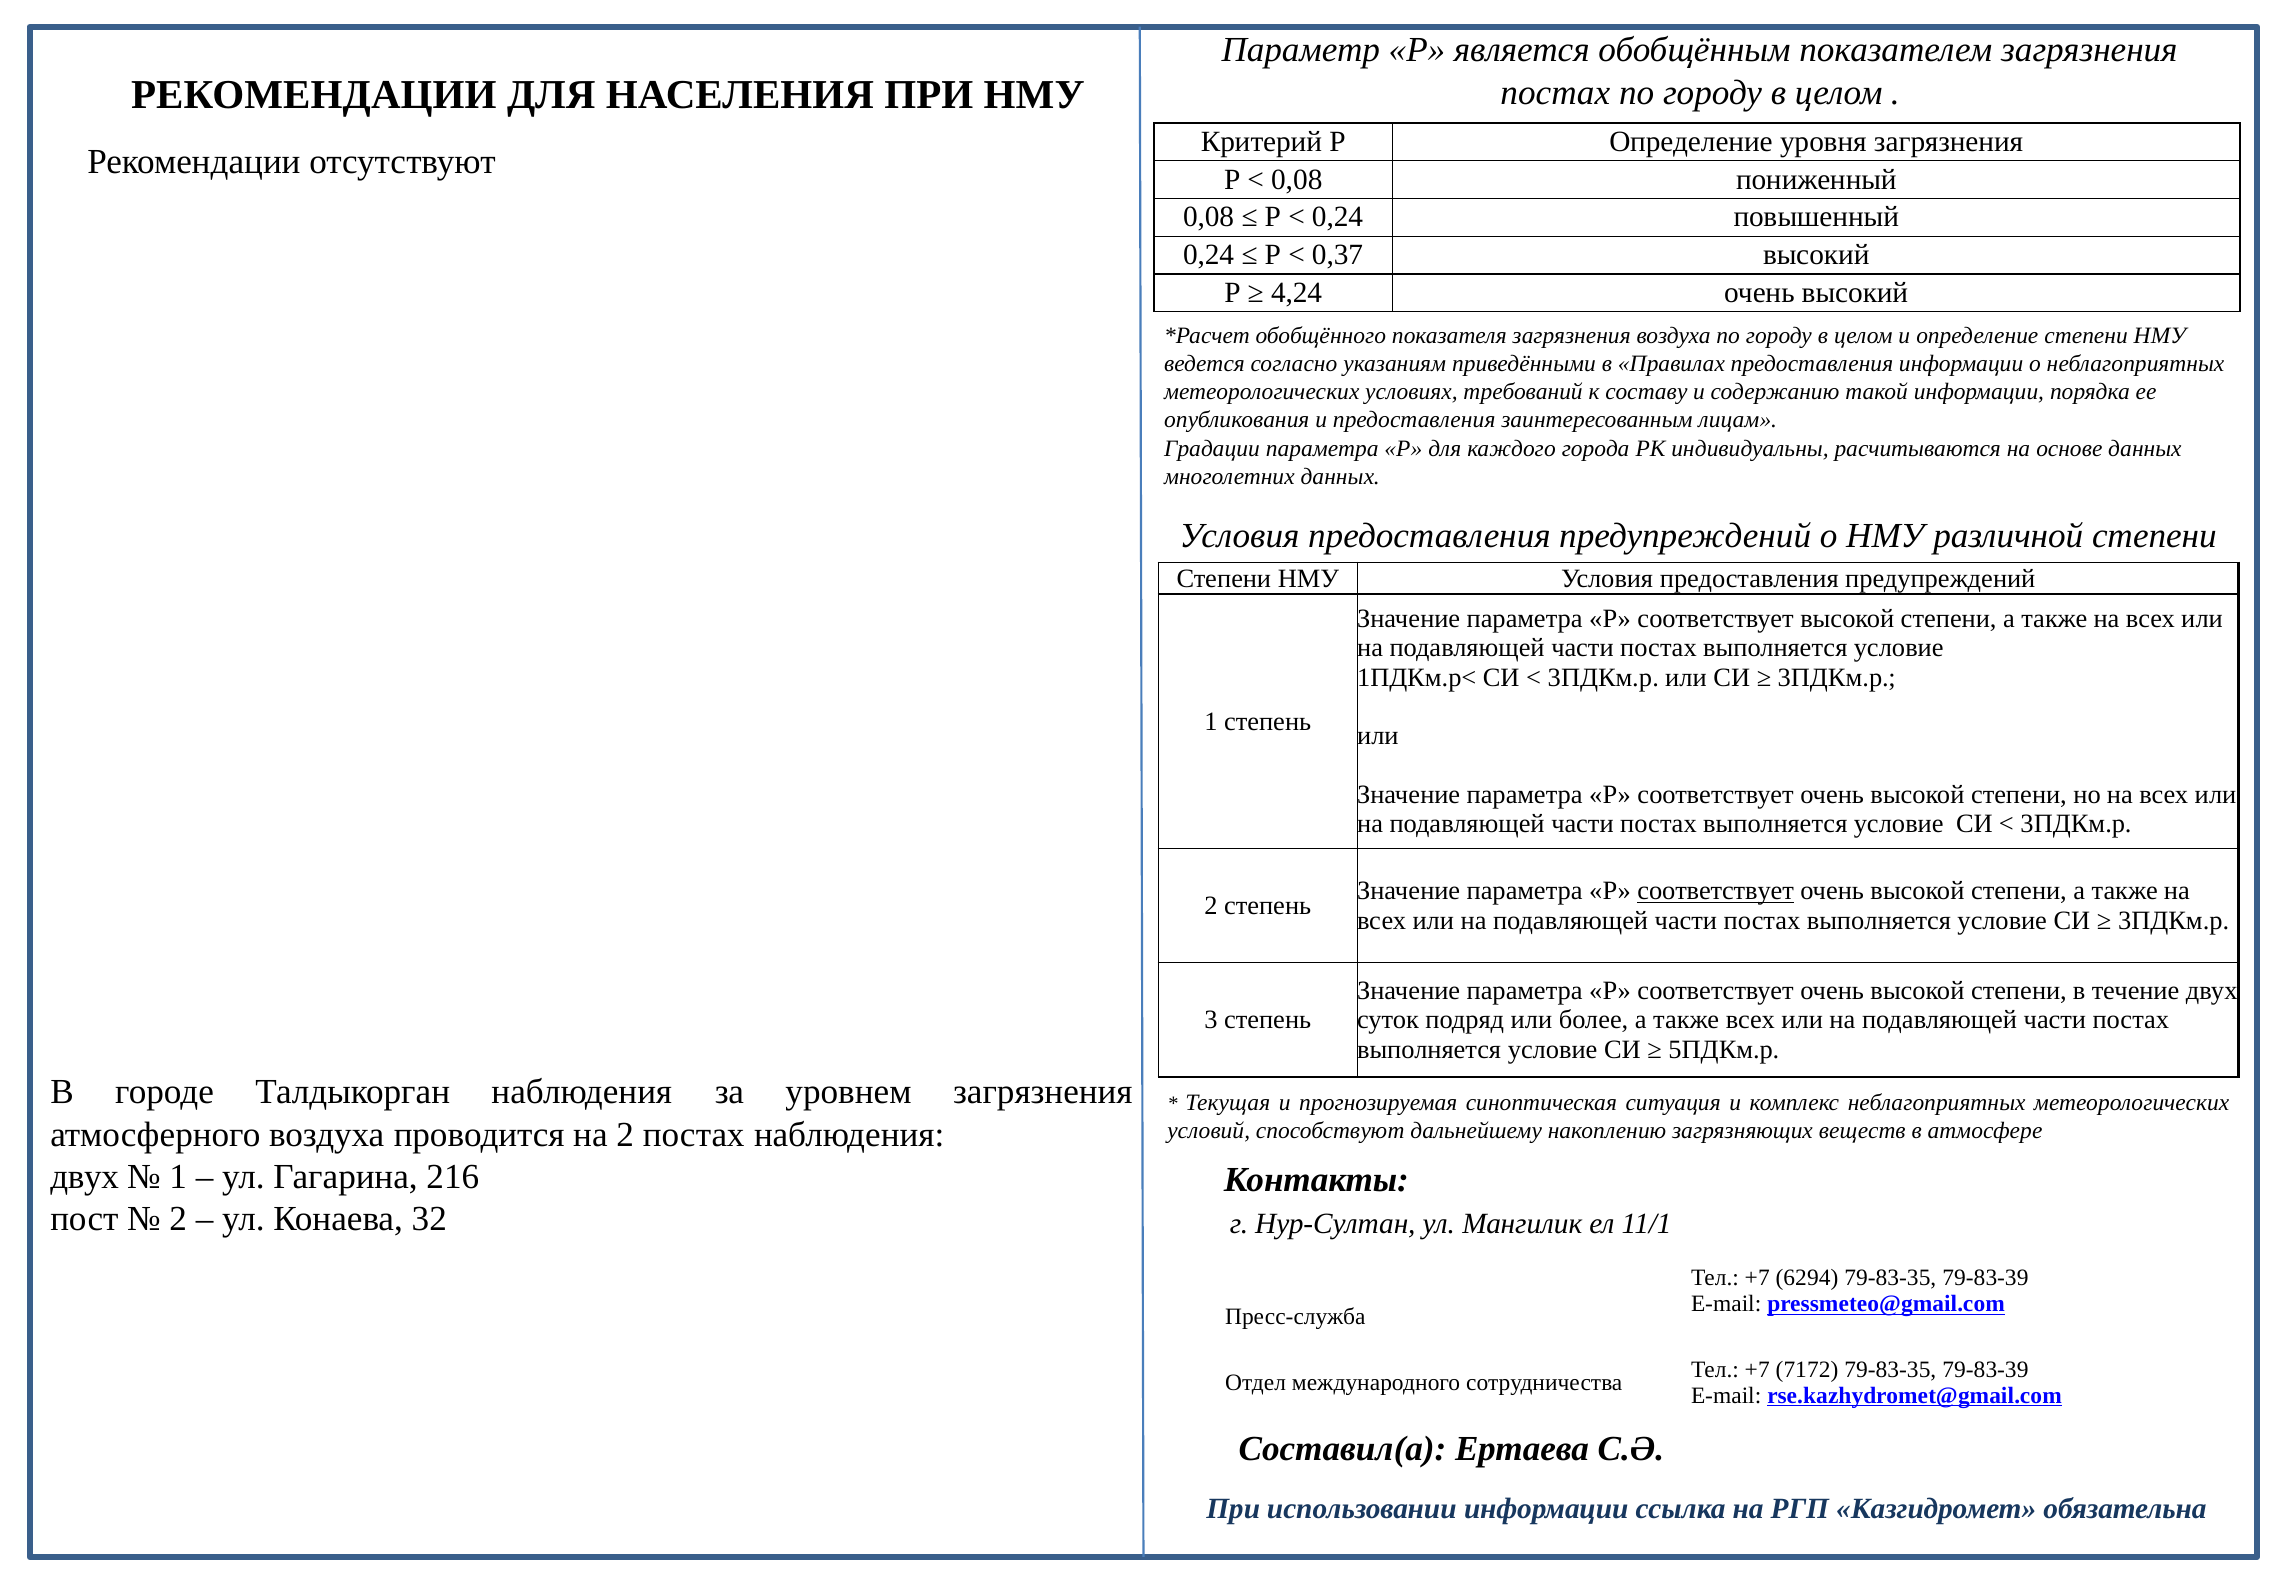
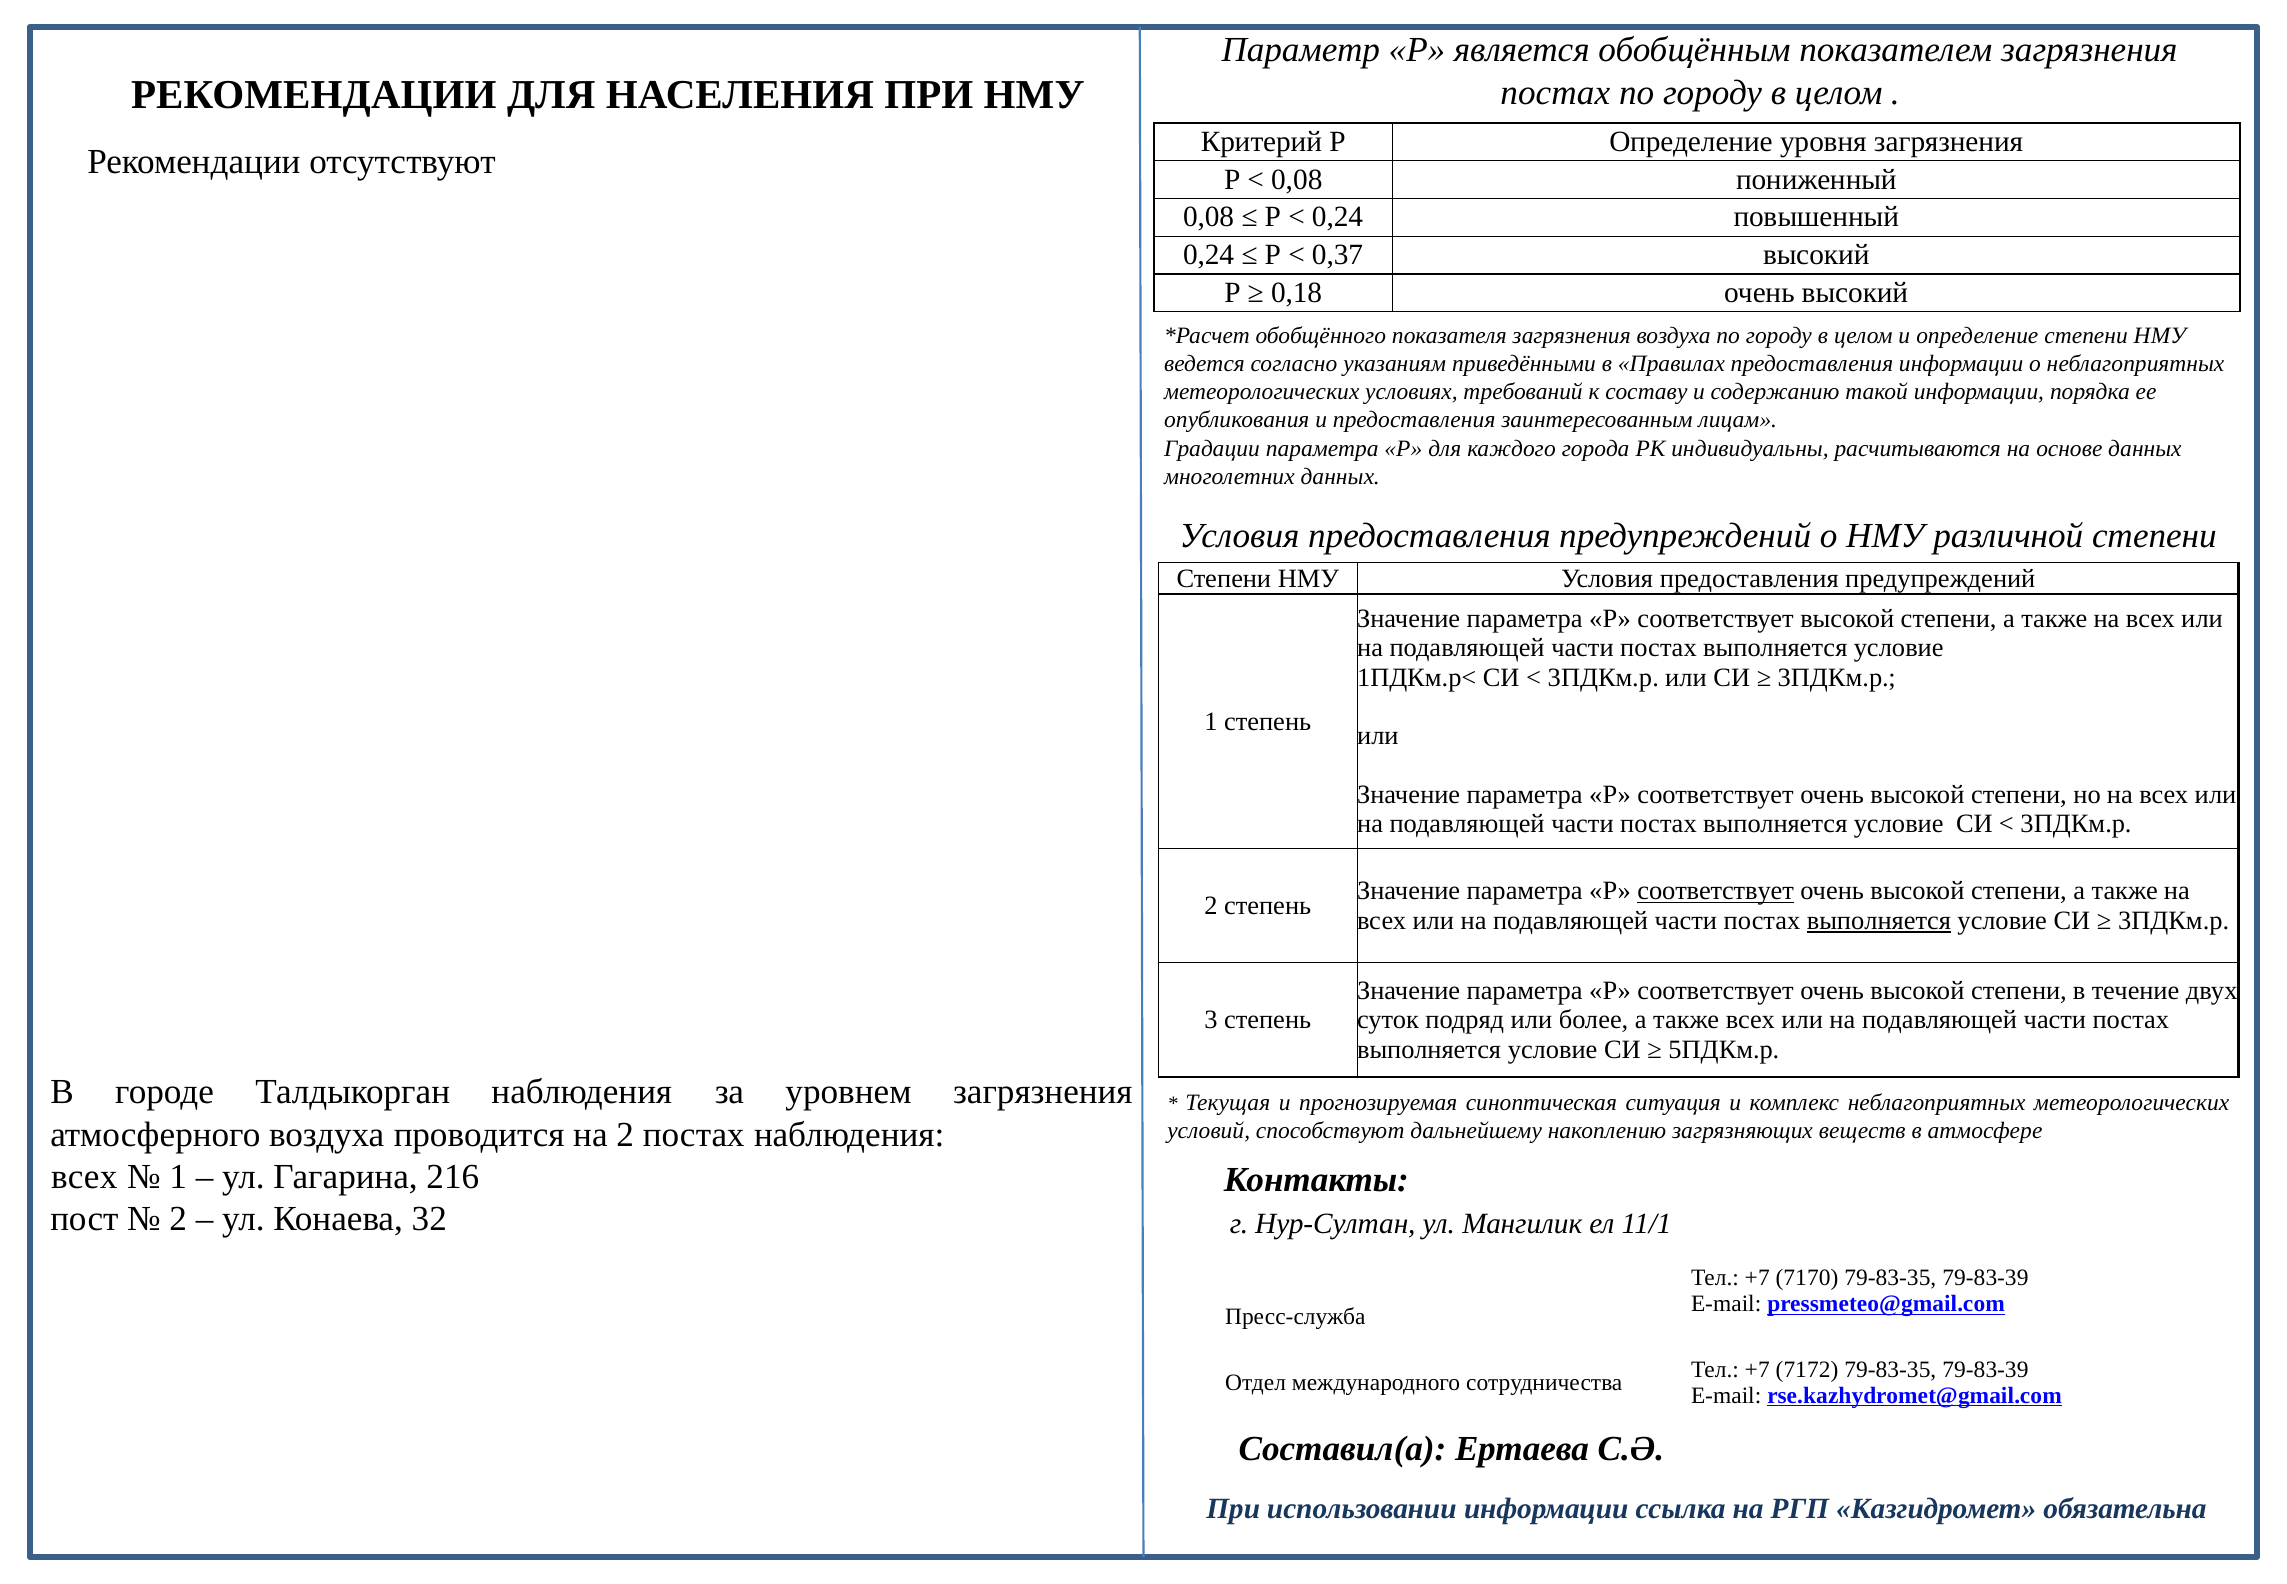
4,24: 4,24 -> 0,18
выполняется at (1879, 920) underline: none -> present
двух at (85, 1176): двух -> всех
6294: 6294 -> 7170
